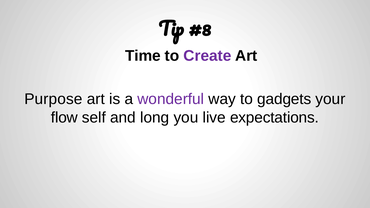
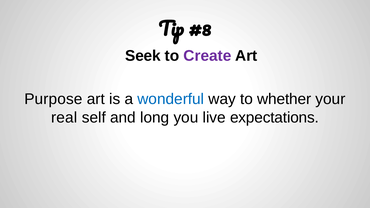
Time: Time -> Seek
wonderful colour: purple -> blue
gadgets: gadgets -> whether
flow: flow -> real
